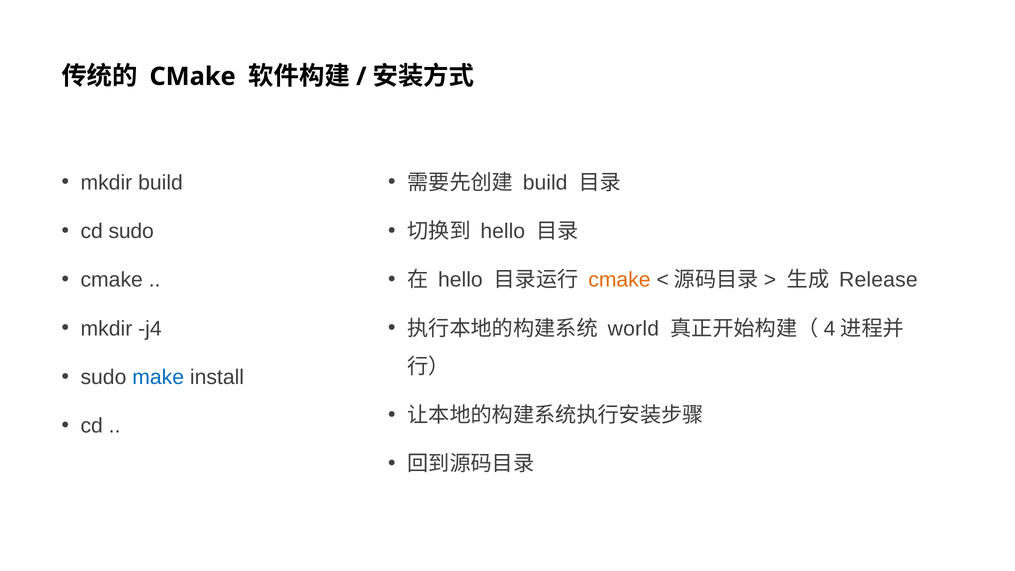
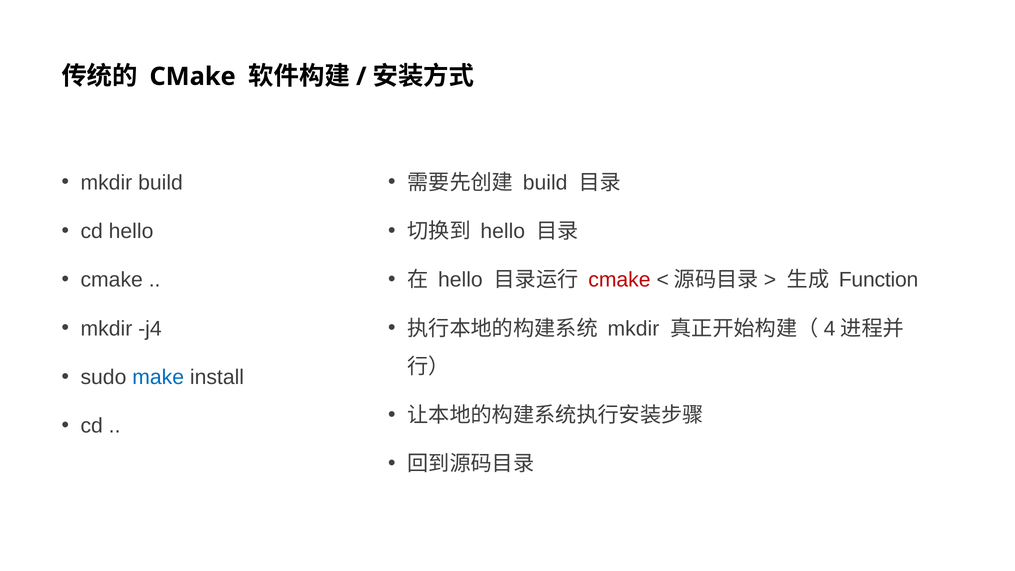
cd sudo: sudo -> hello
cmake at (619, 280) colour: orange -> red
Release: Release -> Function
world at (633, 329): world -> mkdir
